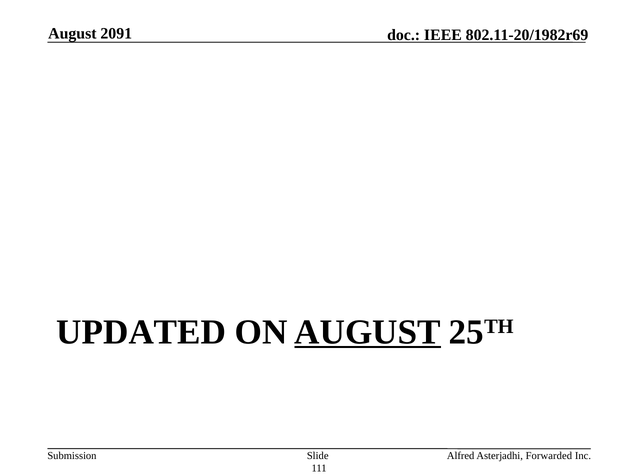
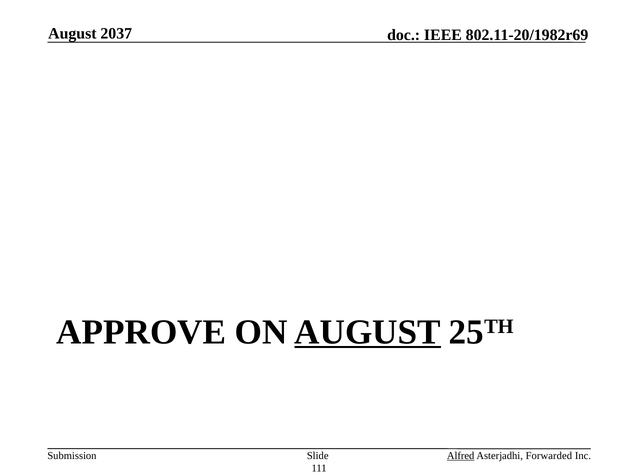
2091: 2091 -> 2037
UPDATED: UPDATED -> APPROVE
Alfred underline: none -> present
